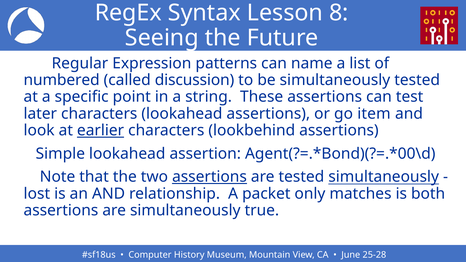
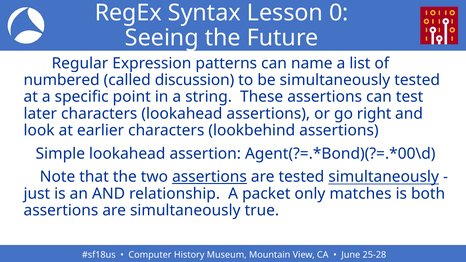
8: 8 -> 0
item: item -> right
earlier underline: present -> none
lost: lost -> just
